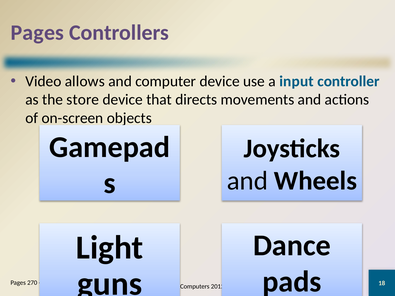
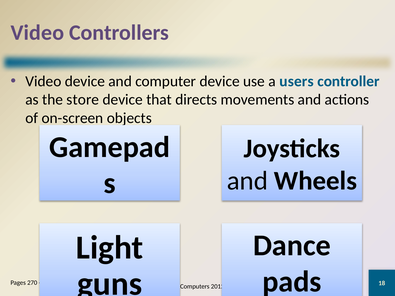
Pages at (37, 33): Pages -> Video
Video allows: allows -> device
input: input -> users
